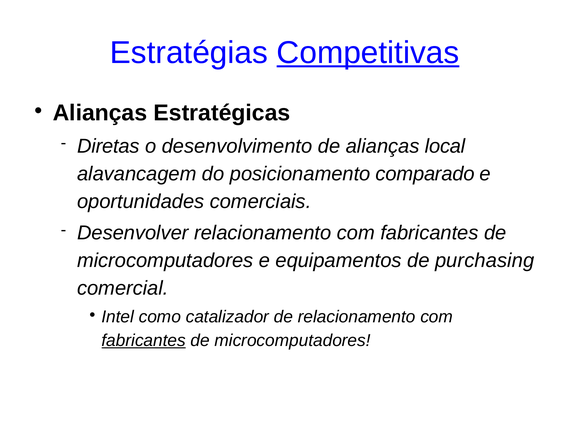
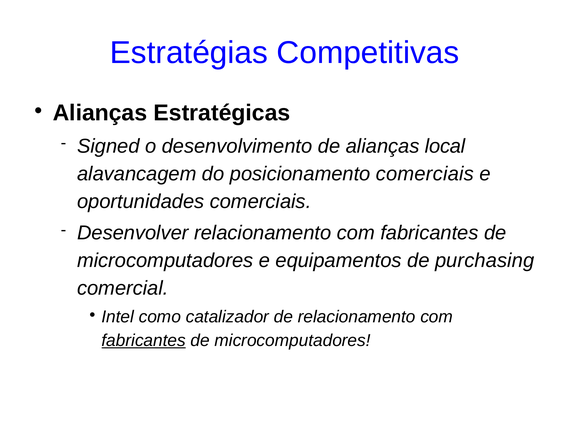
Competitivas underline: present -> none
Diretas: Diretas -> Signed
posicionamento comparado: comparado -> comerciais
